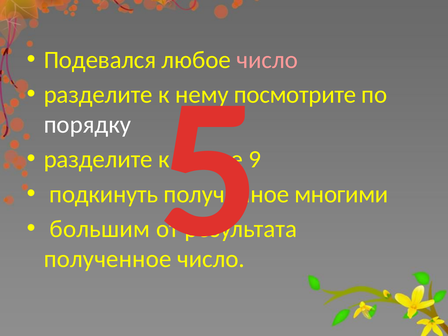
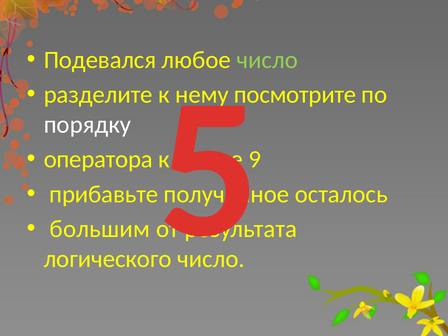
число at (267, 60) colour: pink -> light green
разделите at (98, 159): разделите -> оператора
подкинуть: подкинуть -> прибавьте
многими: многими -> осталось
полученное at (108, 259): полученное -> логического
